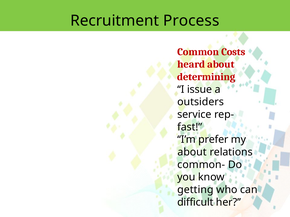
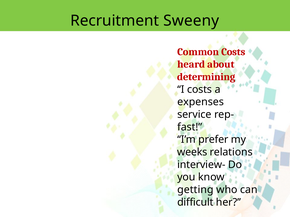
Process: Process -> Sweeny
I issue: issue -> costs
outsiders: outsiders -> expenses
about at (192, 152): about -> weeks
common-: common- -> interview-
